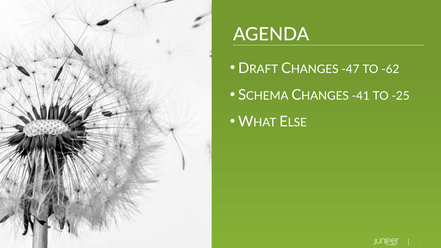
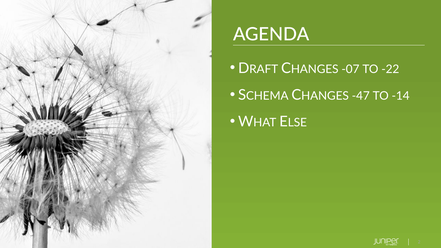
-47: -47 -> -07
-62: -62 -> -22
-41: -41 -> -47
-25: -25 -> -14
